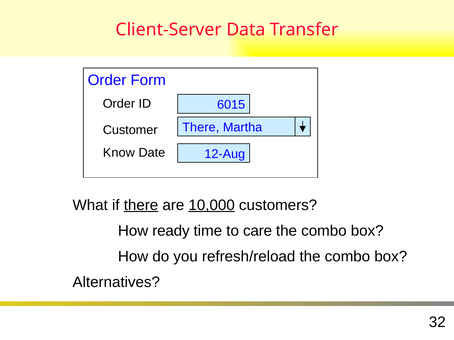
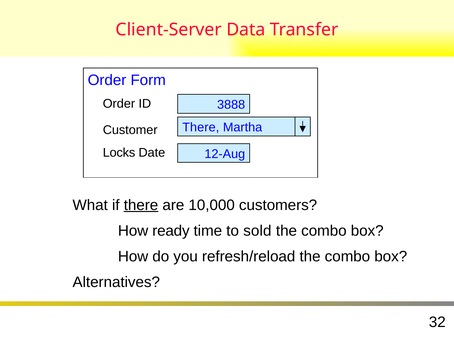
6015: 6015 -> 3888
Know: Know -> Locks
10,000 underline: present -> none
care: care -> sold
